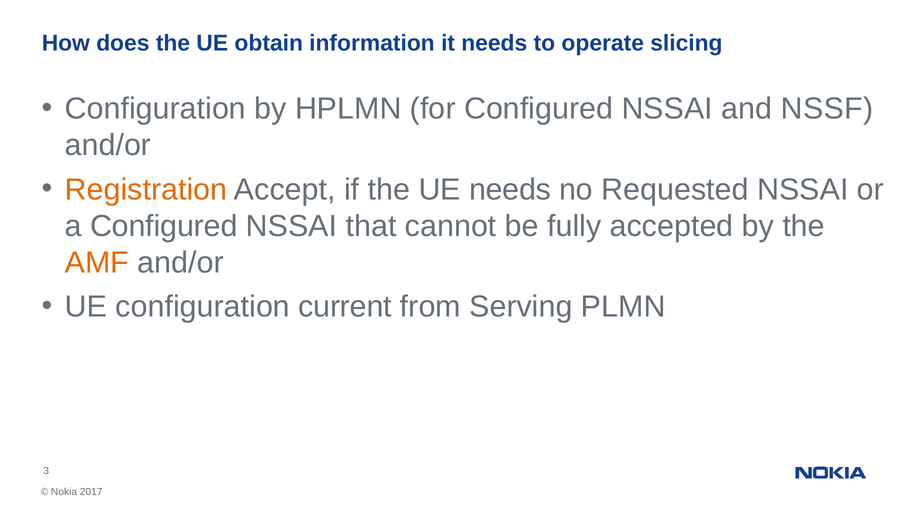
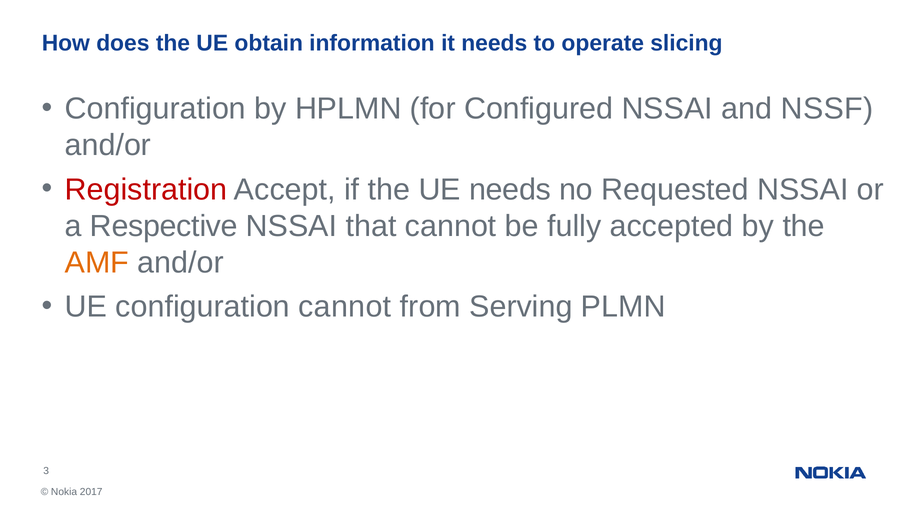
Registration colour: orange -> red
a Configured: Configured -> Respective
configuration current: current -> cannot
